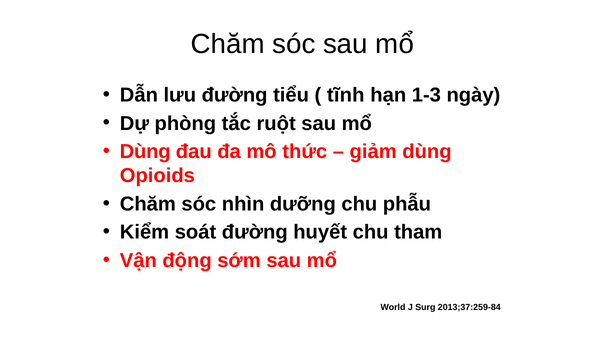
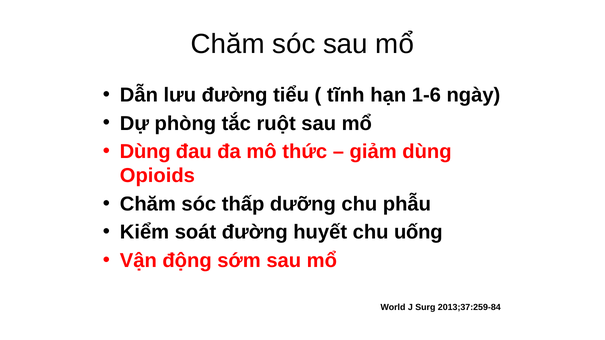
1-3: 1-3 -> 1-6
nhìn: nhìn -> thấp
tham: tham -> uống
